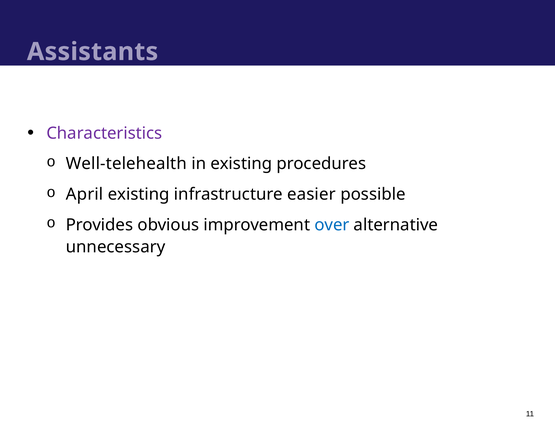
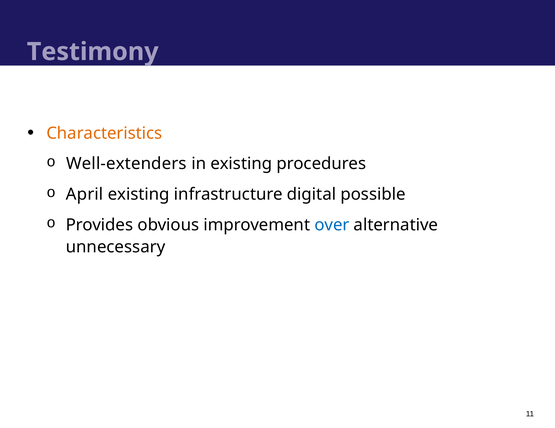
Assistants: Assistants -> Testimony
Characteristics colour: purple -> orange
Well-telehealth: Well-telehealth -> Well-extenders
easier: easier -> digital
